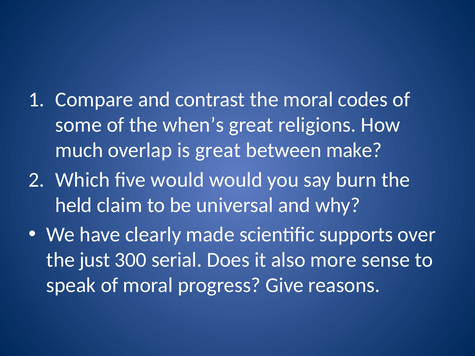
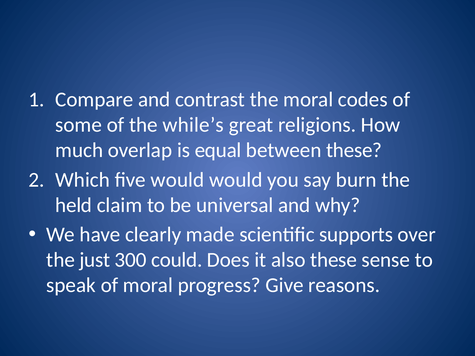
when’s: when’s -> while’s
is great: great -> equal
between make: make -> these
serial: serial -> could
also more: more -> these
